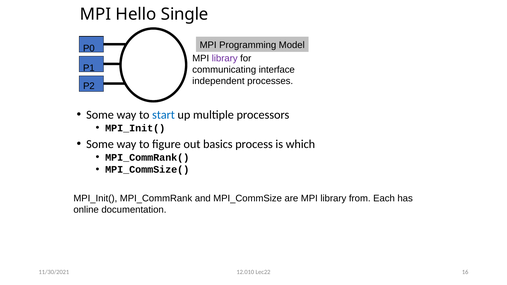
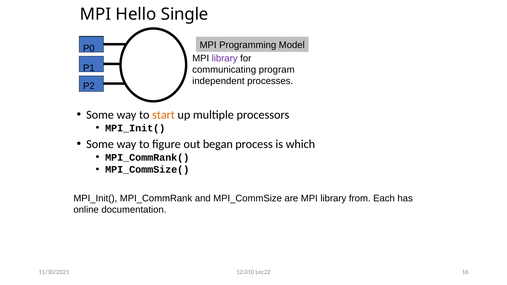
interface: interface -> program
start colour: blue -> orange
basics: basics -> began
